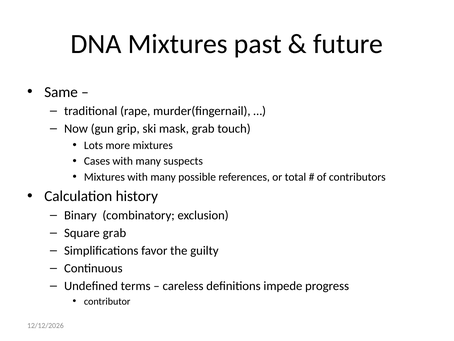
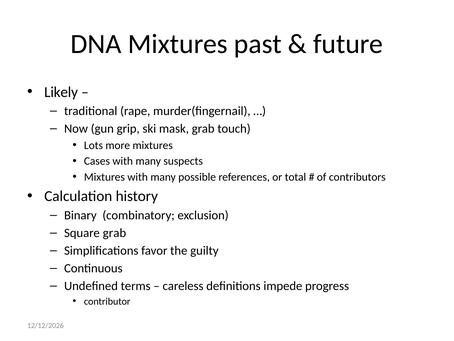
Same: Same -> Likely
